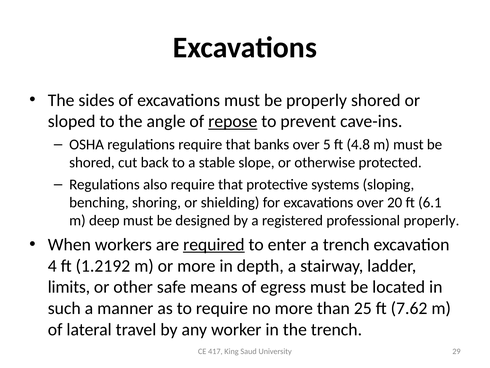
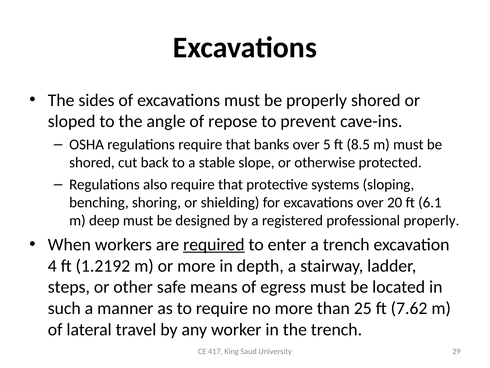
repose underline: present -> none
4.8: 4.8 -> 8.5
limits: limits -> steps
